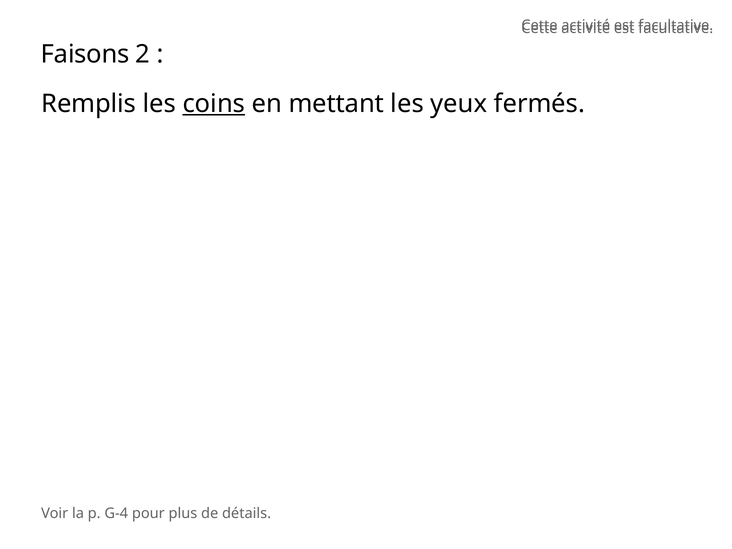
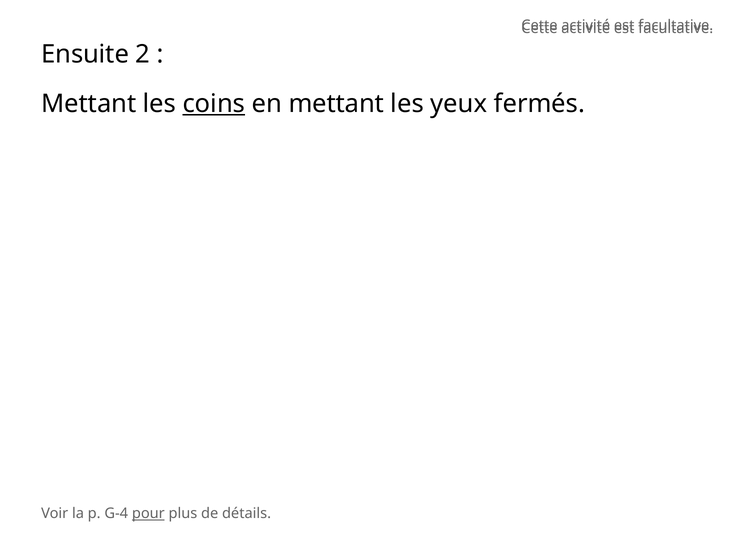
Faisons: Faisons -> Ensuite
Remplis at (89, 104): Remplis -> Mettant
pour underline: none -> present
